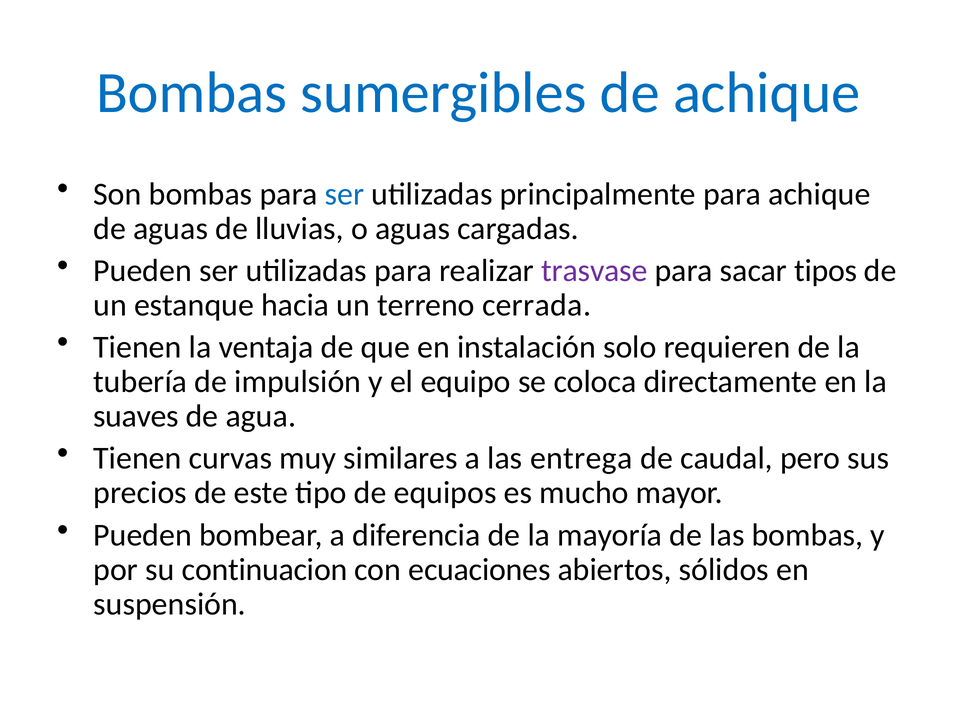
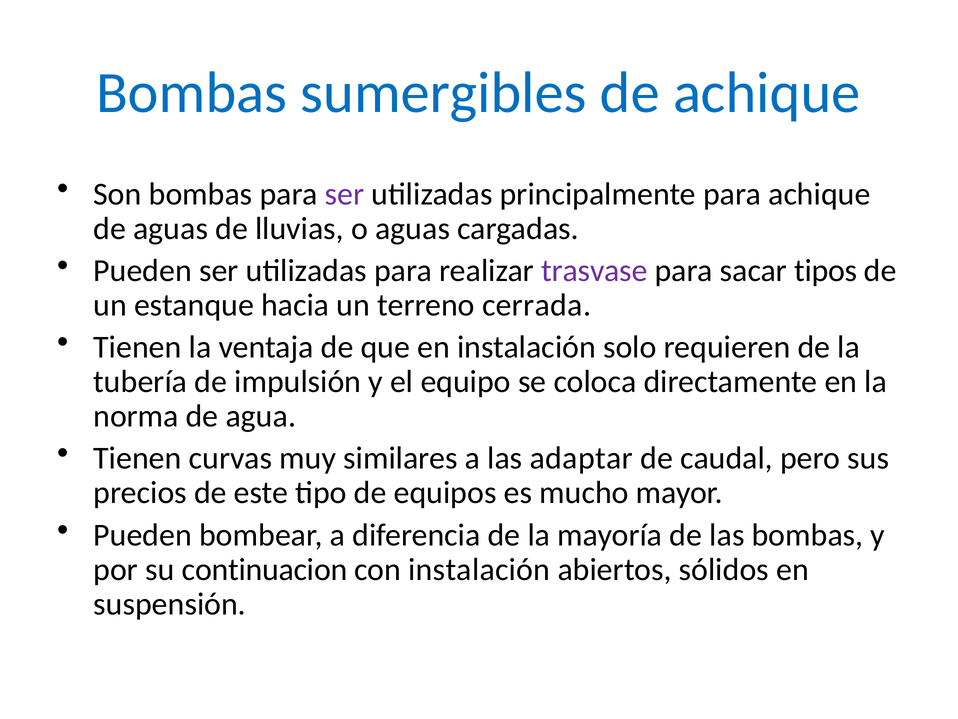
ser at (344, 194) colour: blue -> purple
suaves: suaves -> norma
entrega: entrega -> adaptar
con ecuaciones: ecuaciones -> instalación
